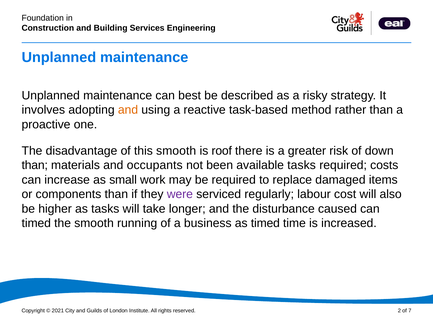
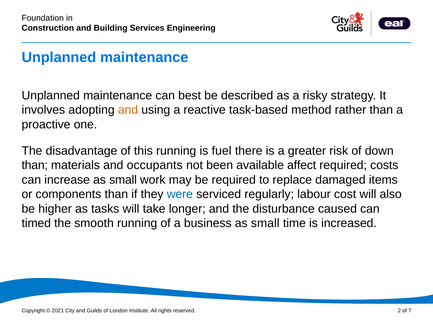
this smooth: smooth -> running
roof: roof -> fuel
available tasks: tasks -> affect
were colour: purple -> blue
business as timed: timed -> small
